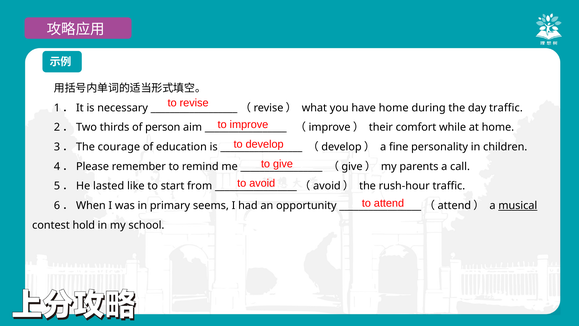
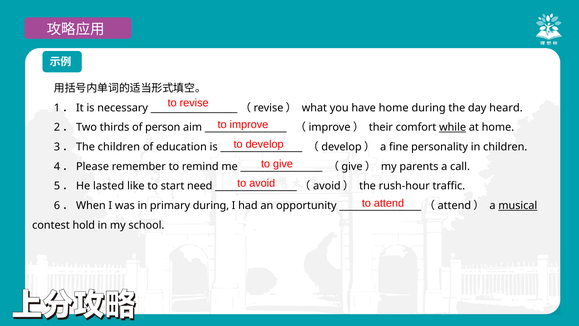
day traffic: traffic -> heard
while underline: none -> present
3．The courage: courage -> children
from: from -> need
primary seems: seems -> during
